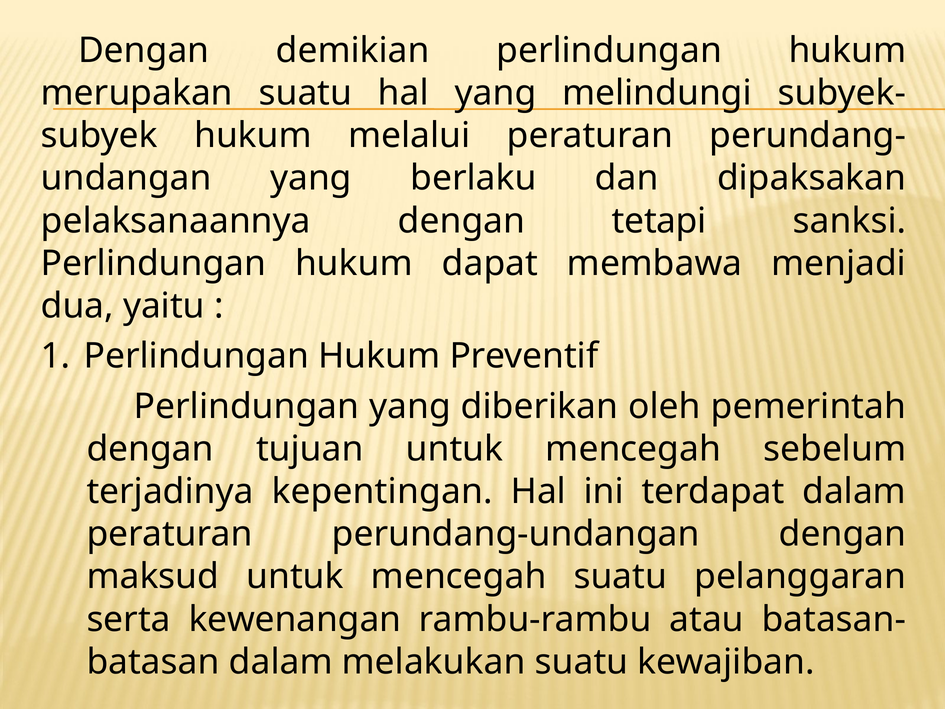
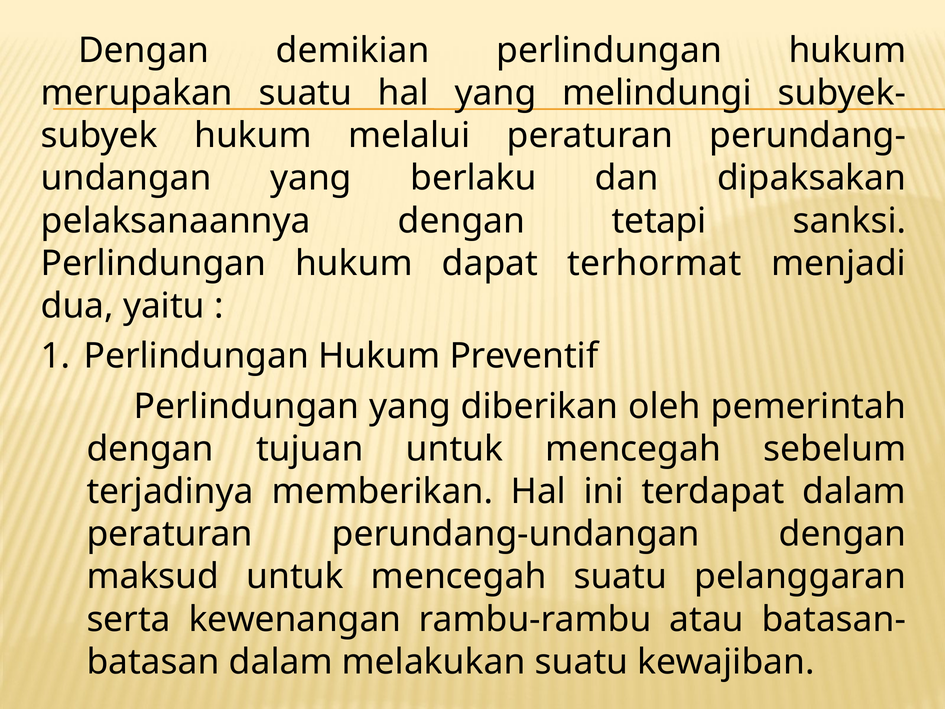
membawa: membawa -> terhormat
kepentingan: kepentingan -> memberikan
